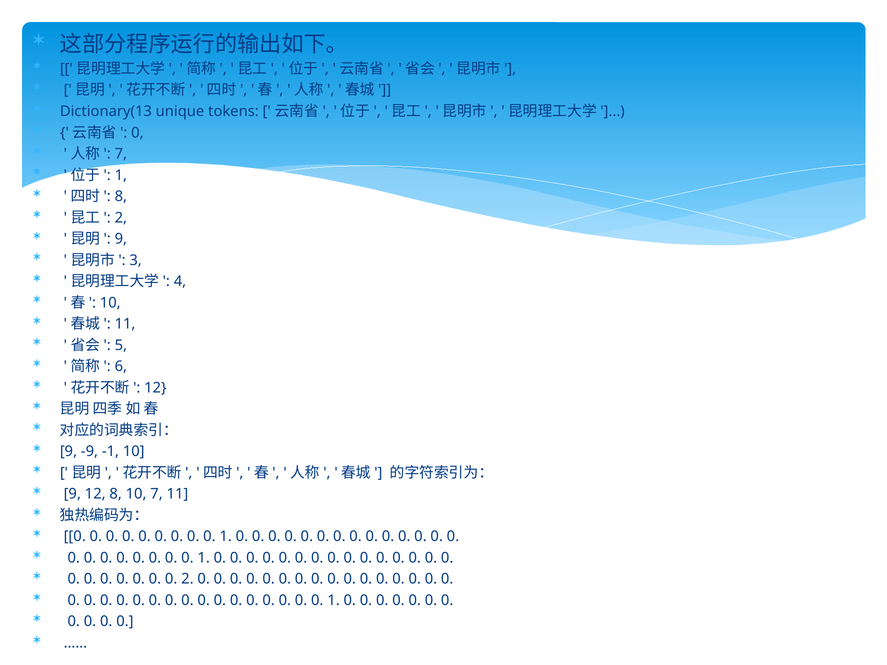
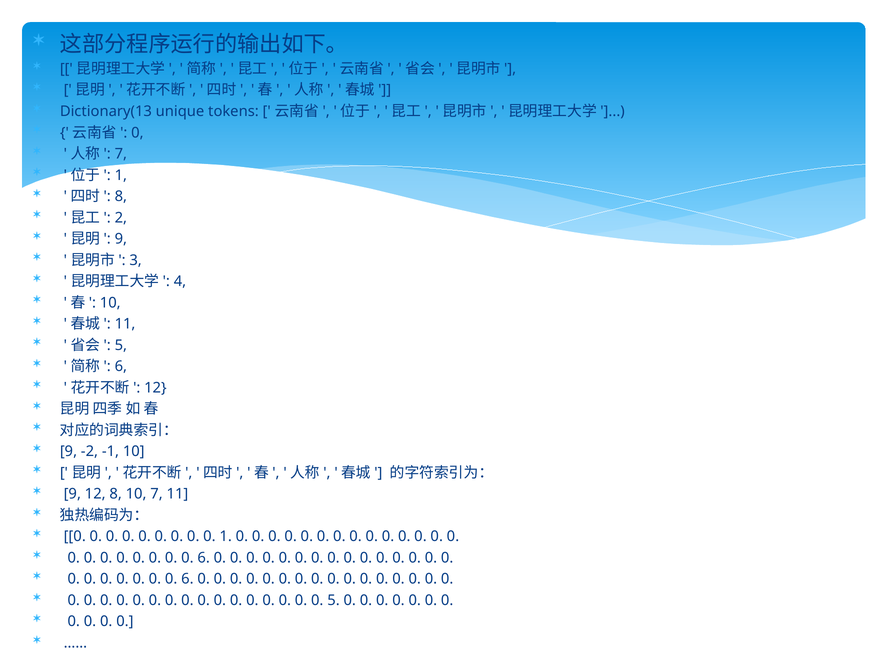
-9: -9 -> -2
1 at (204, 558): 1 -> 6
2 at (187, 579): 2 -> 6
1 at (334, 601): 1 -> 5
